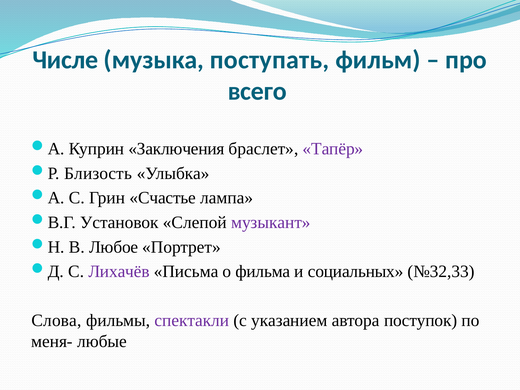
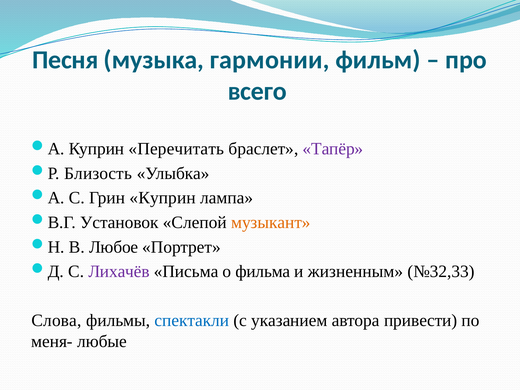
Числе: Числе -> Песня
поступать: поступать -> гармонии
Заключения: Заключения -> Перечитать
Грин Счастье: Счастье -> Куприн
музыкант colour: purple -> orange
социальных: социальных -> жизненным
спектакли colour: purple -> blue
поступок: поступок -> привести
